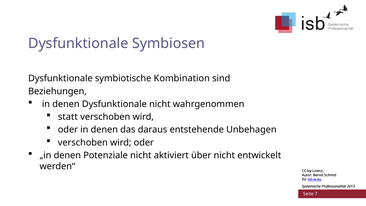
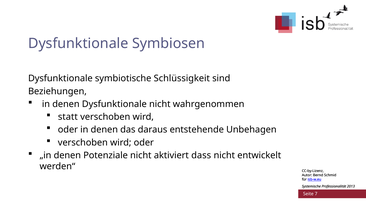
Kombination: Kombination -> Schlüssigkeit
über: über -> dass
